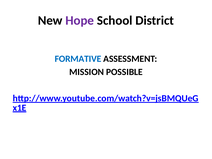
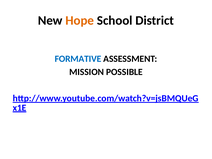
Hope colour: purple -> orange
